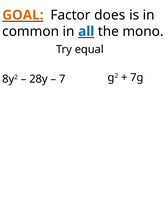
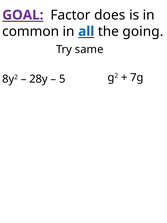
GOAL colour: orange -> purple
mono: mono -> going
equal: equal -> same
7: 7 -> 5
